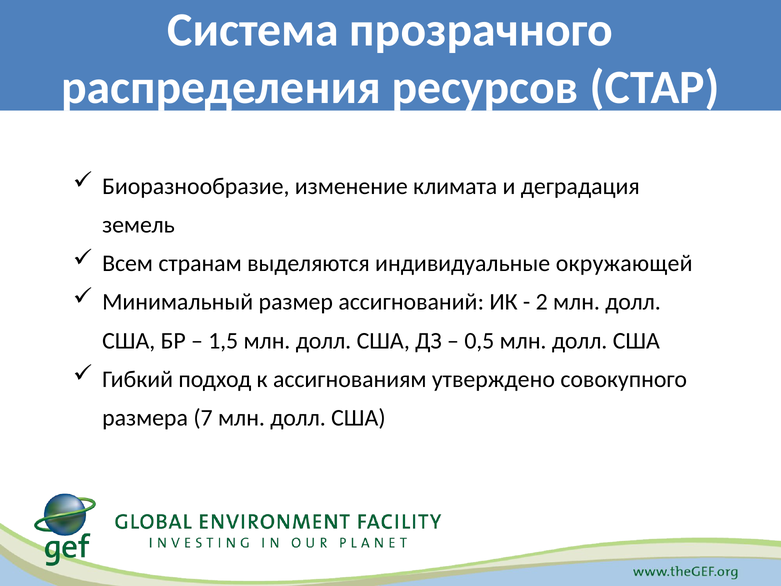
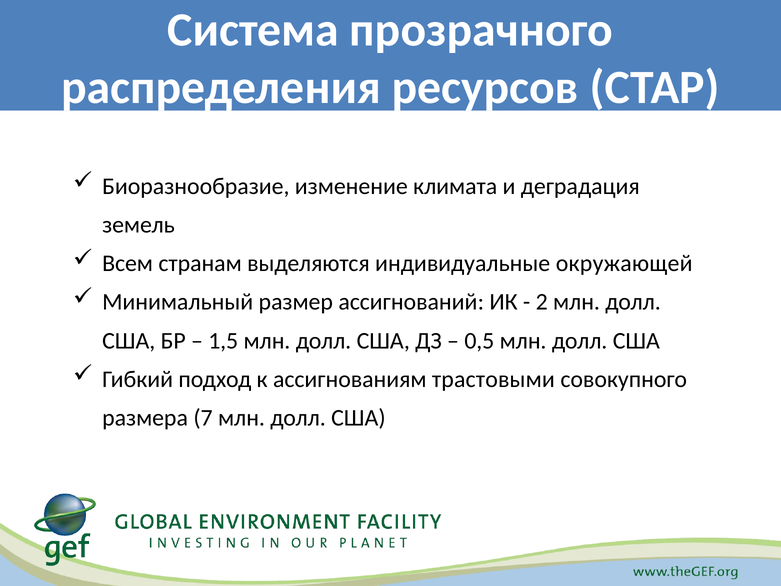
утверждено: утверждено -> трастовыми
